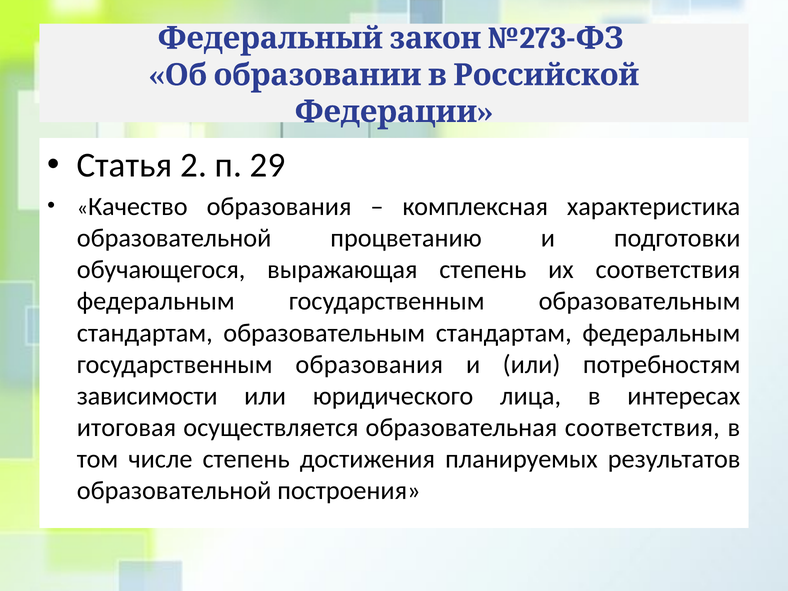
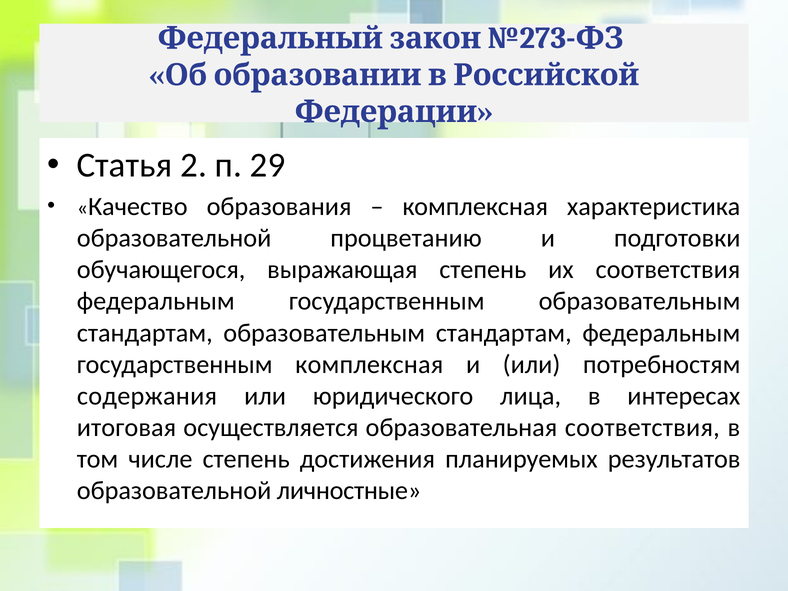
государственным образования: образования -> комплексная
зависимости: зависимости -> содержания
построения: построения -> личностные
